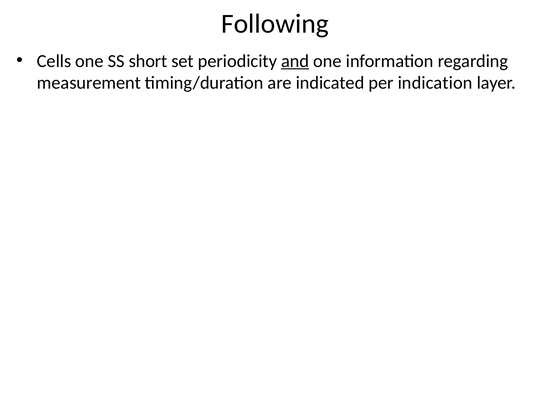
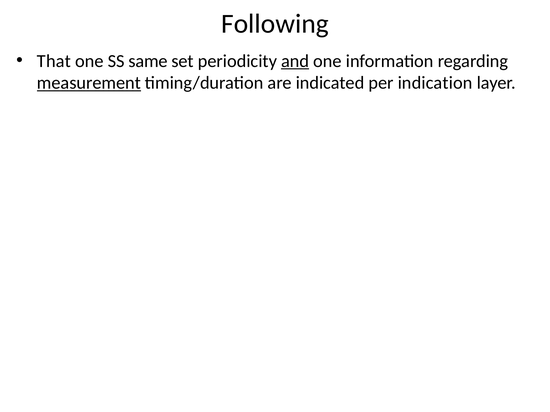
Cells: Cells -> That
short: short -> same
measurement underline: none -> present
